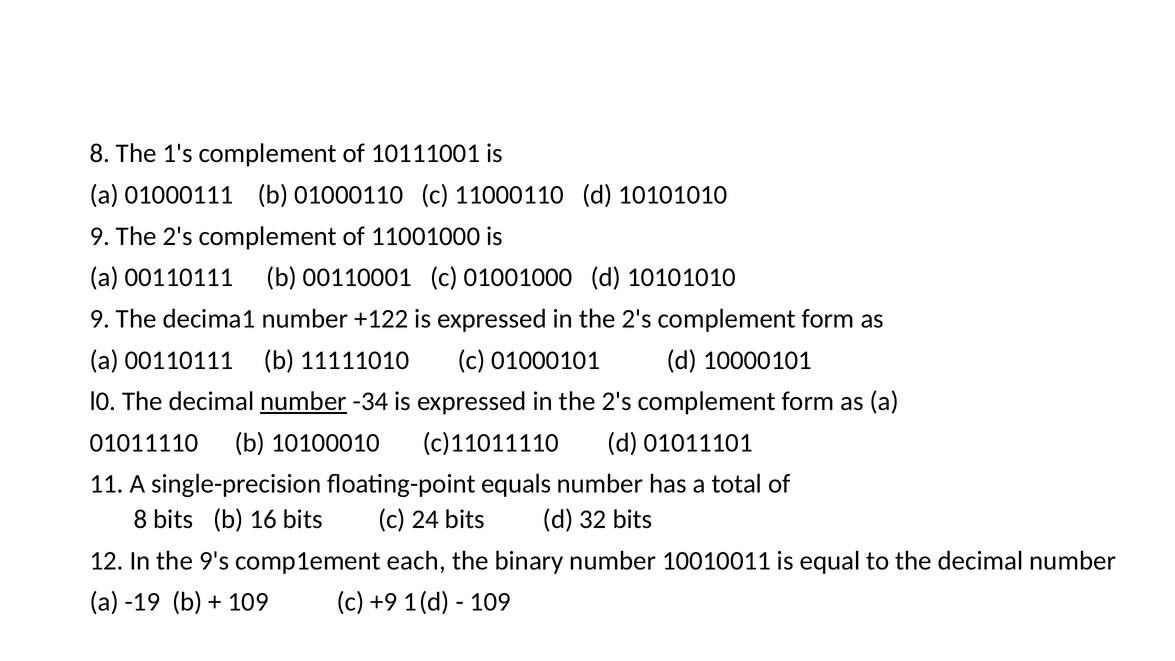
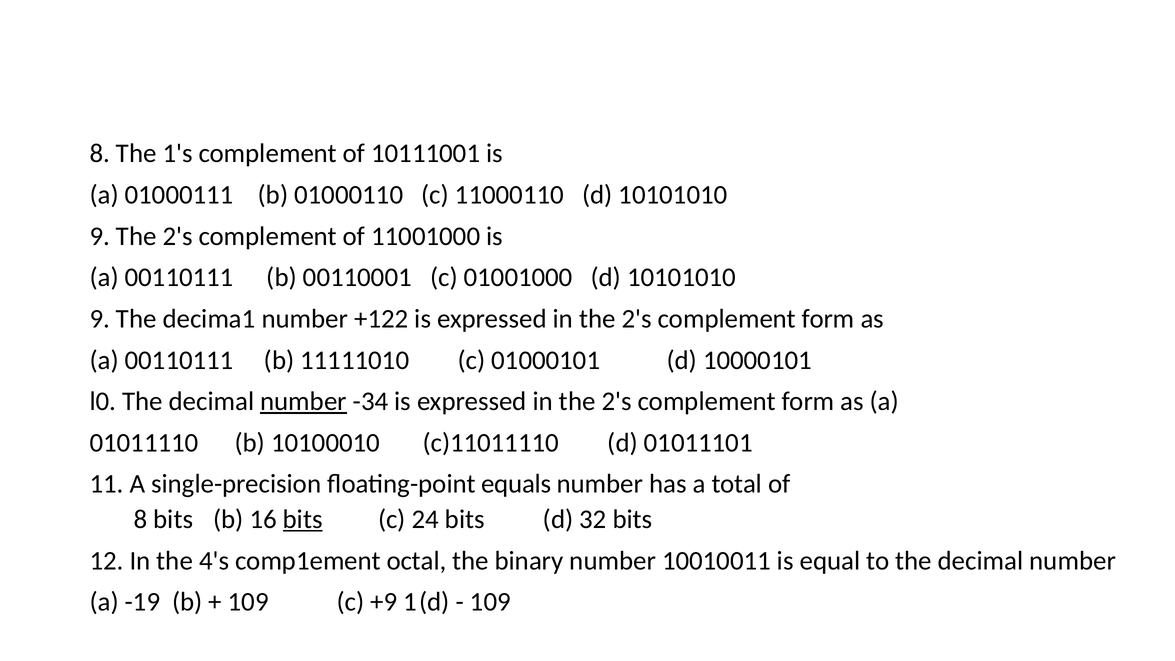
bits at (303, 519) underline: none -> present
9's: 9's -> 4's
each: each -> octal
